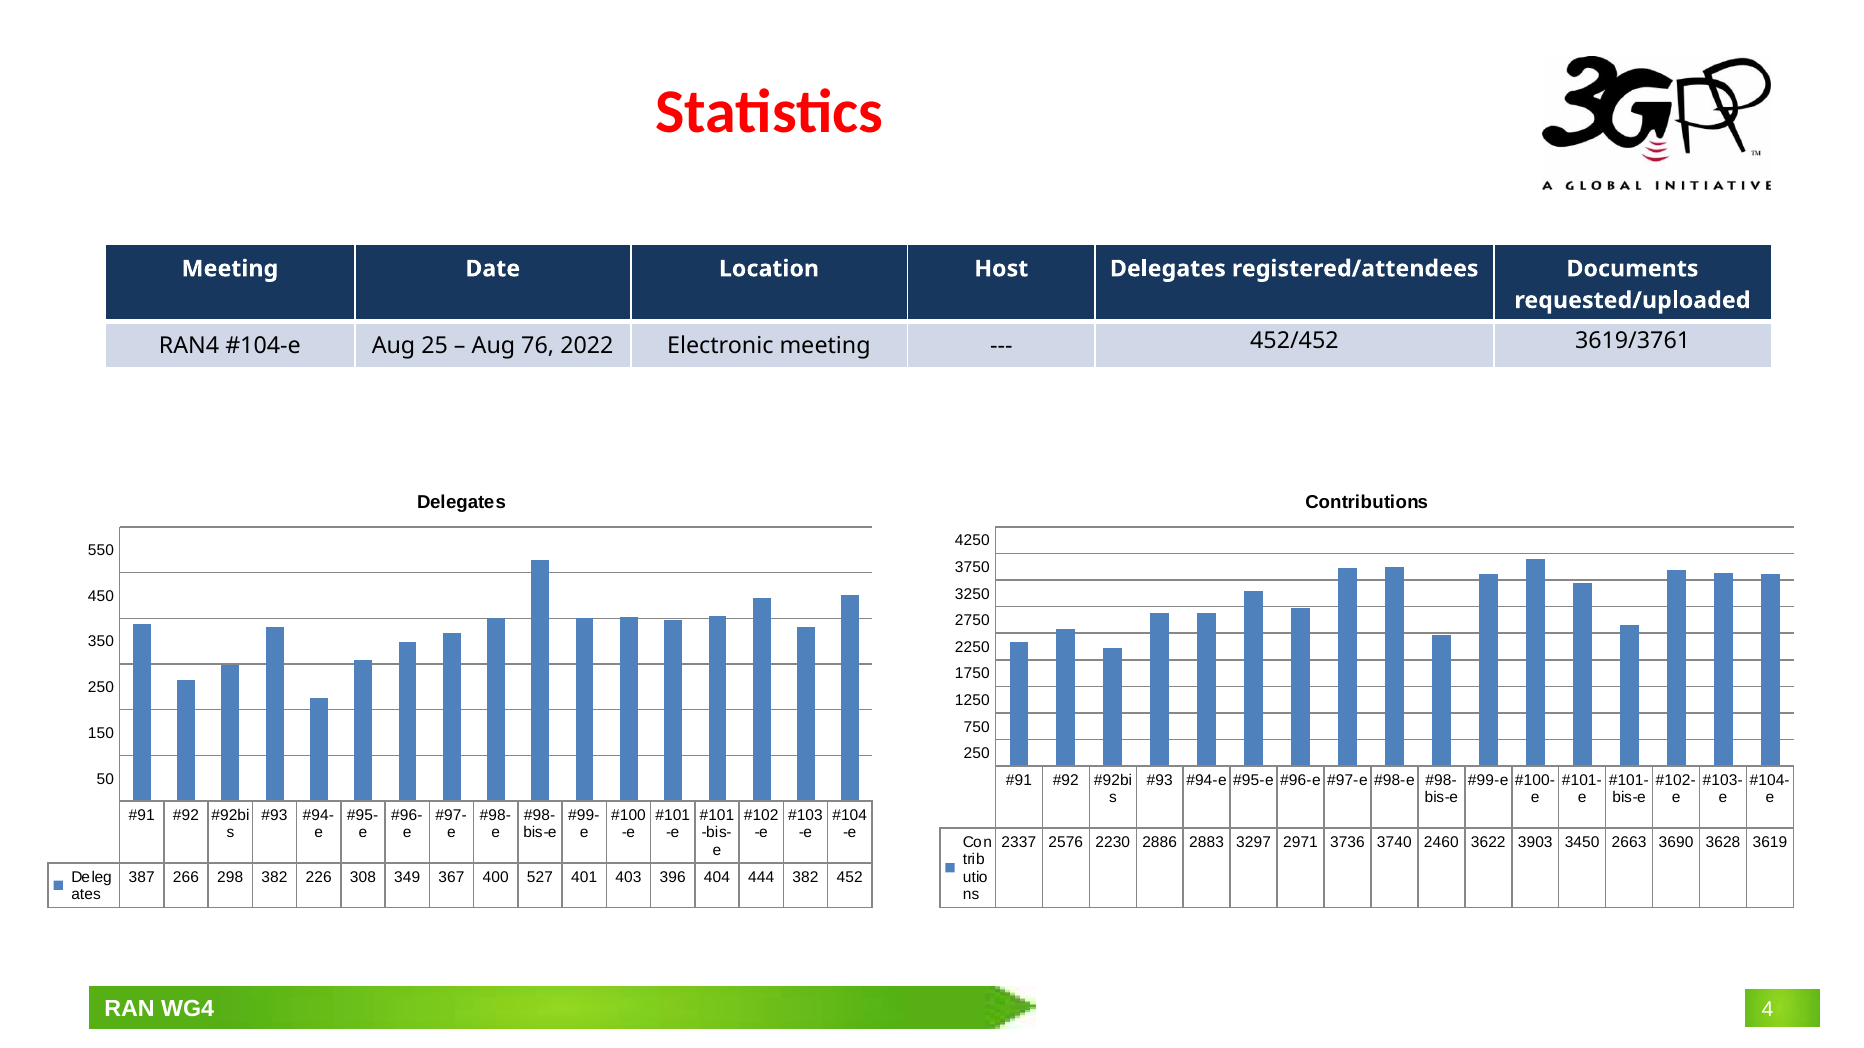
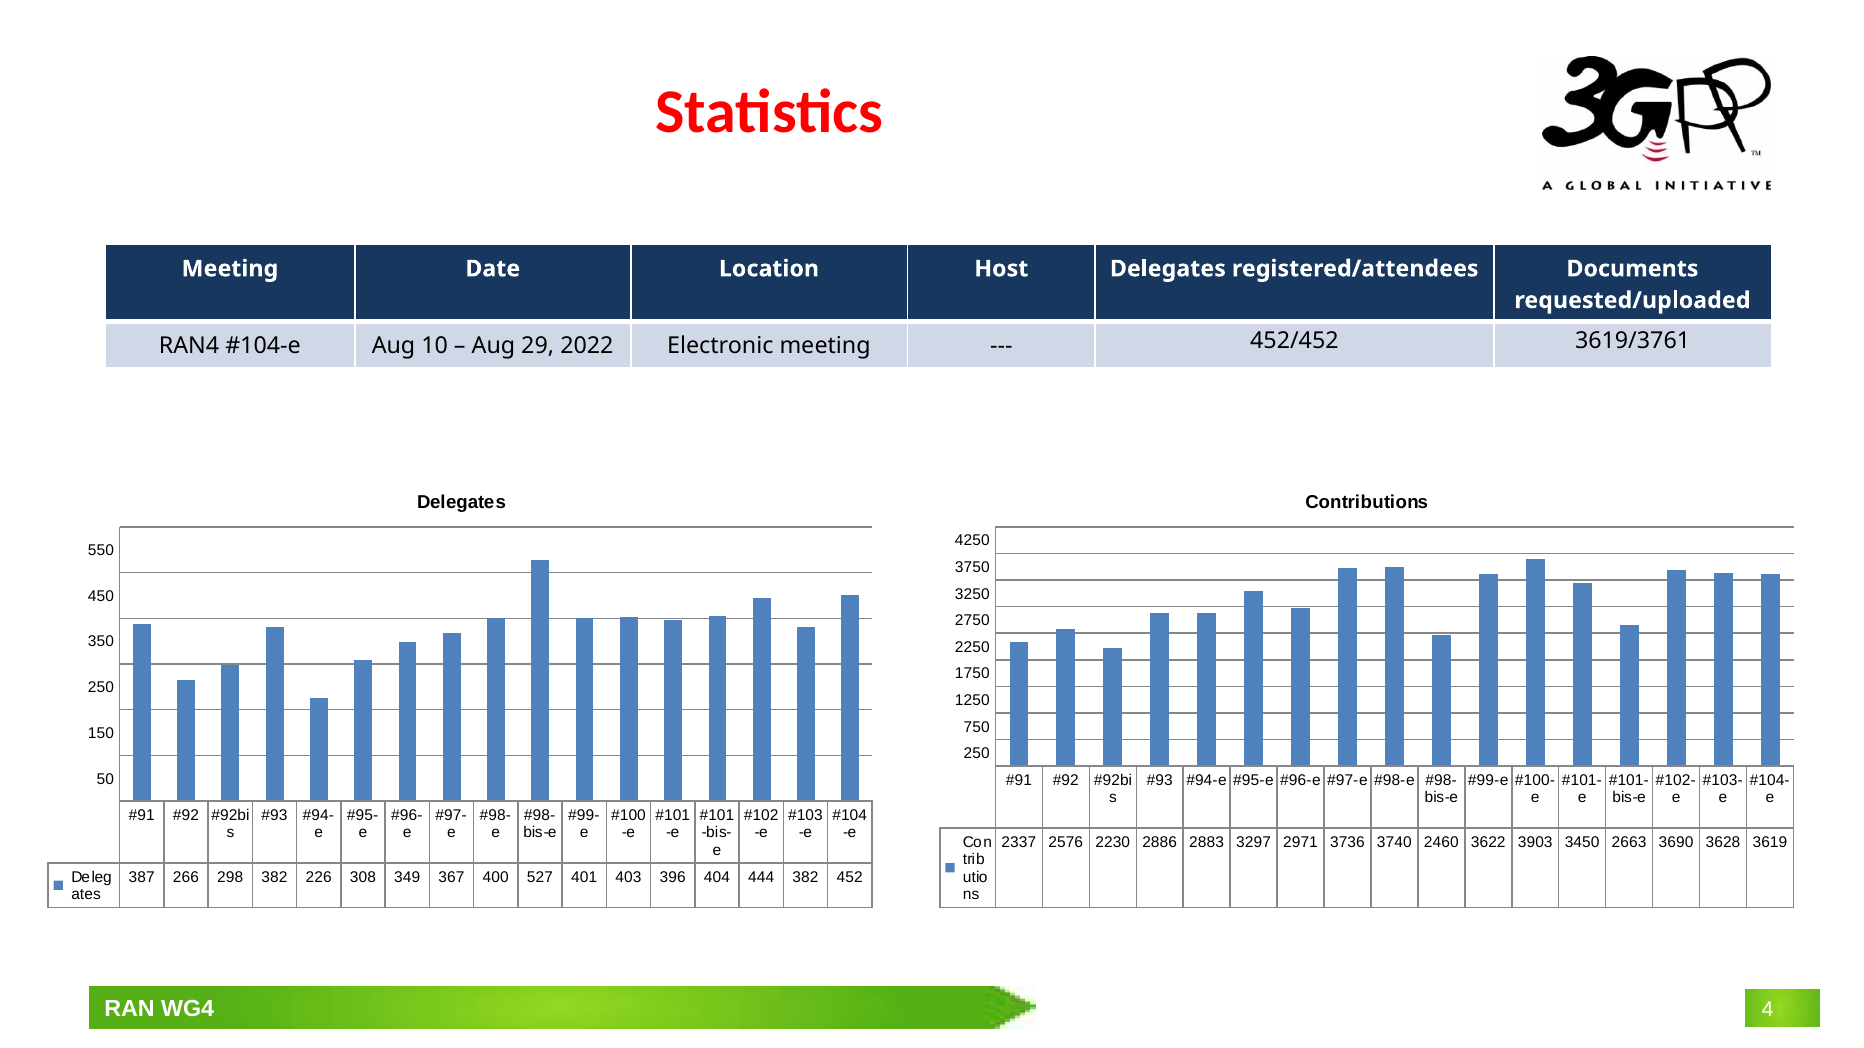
25: 25 -> 10
76: 76 -> 29
